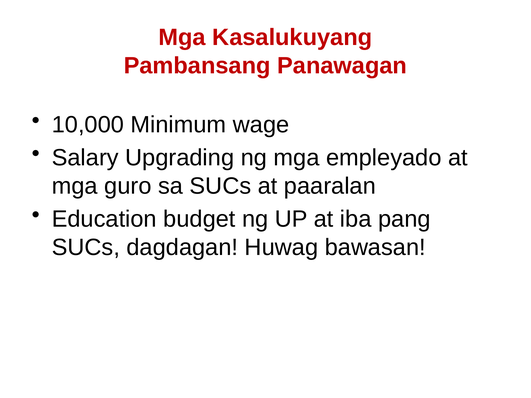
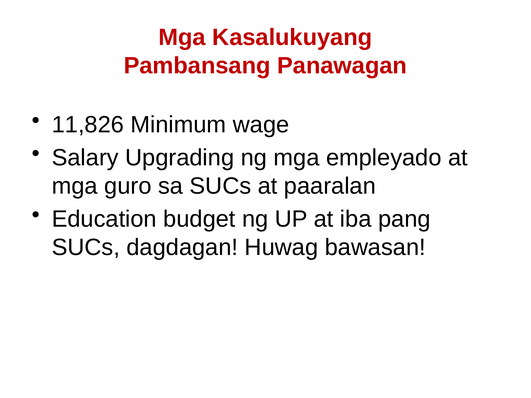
10,000: 10,000 -> 11,826
